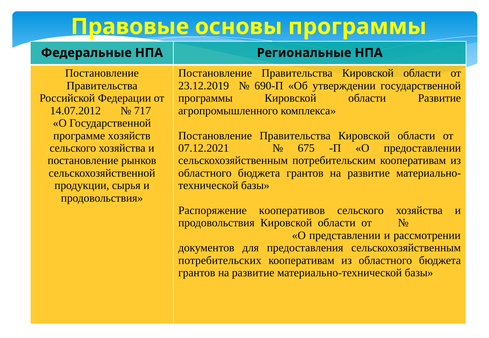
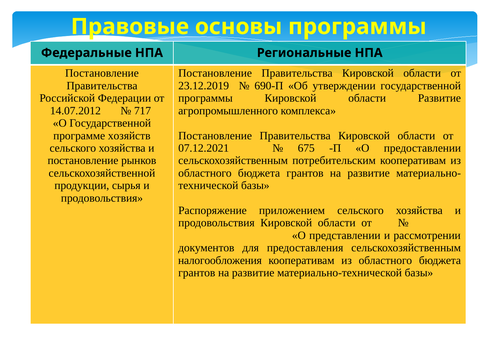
кооперативов: кооперативов -> приложением
потребительских: потребительских -> налогообложения
